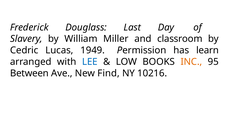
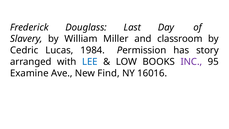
1949: 1949 -> 1984
learn: learn -> story
INC colour: orange -> purple
Between: Between -> Examine
10216: 10216 -> 16016
